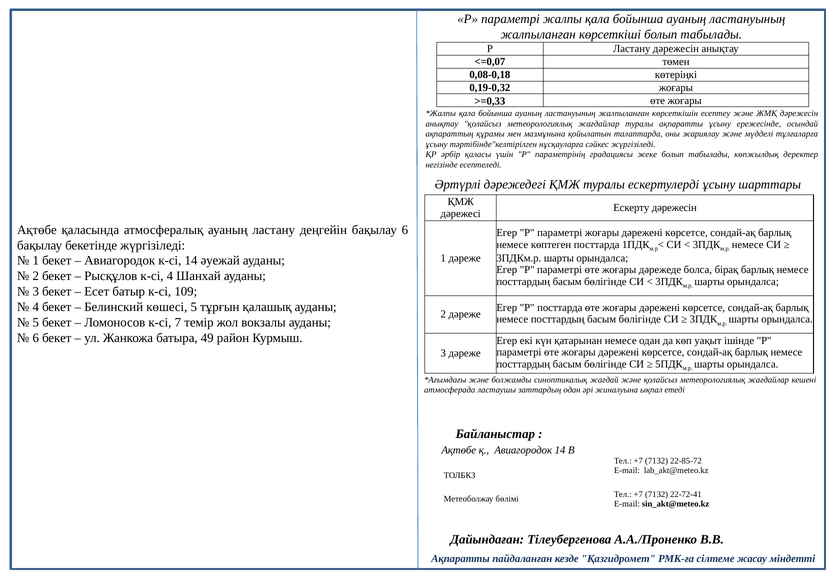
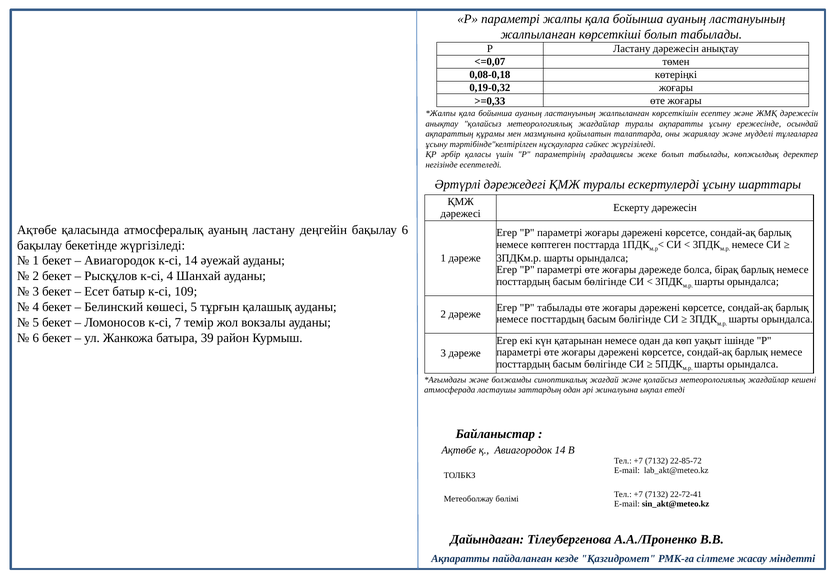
Р посттарда: посттарда -> табылады
49: 49 -> 39
